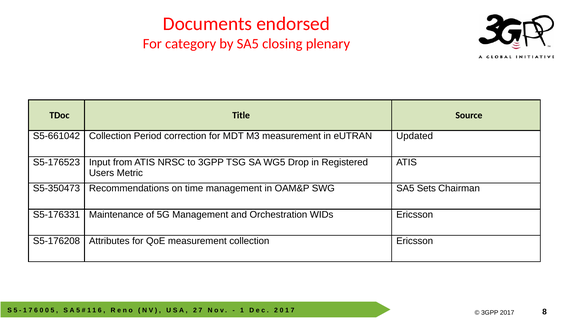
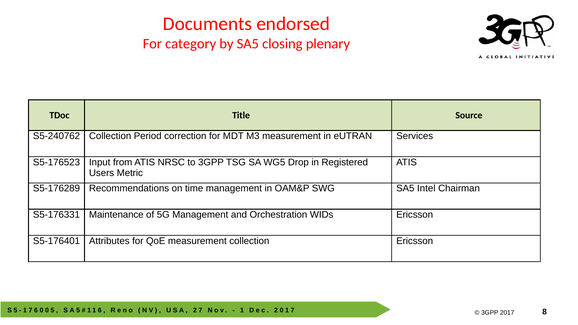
S5-661042: S5-661042 -> S5-240762
Updated: Updated -> Services
S5-350473: S5-350473 -> S5-176289
Sets: Sets -> Intel
S5-176208: S5-176208 -> S5-176401
